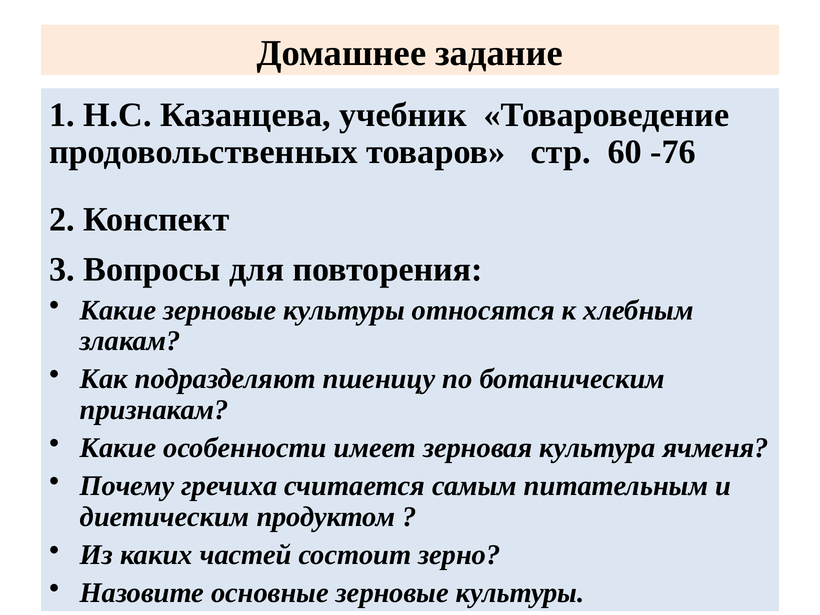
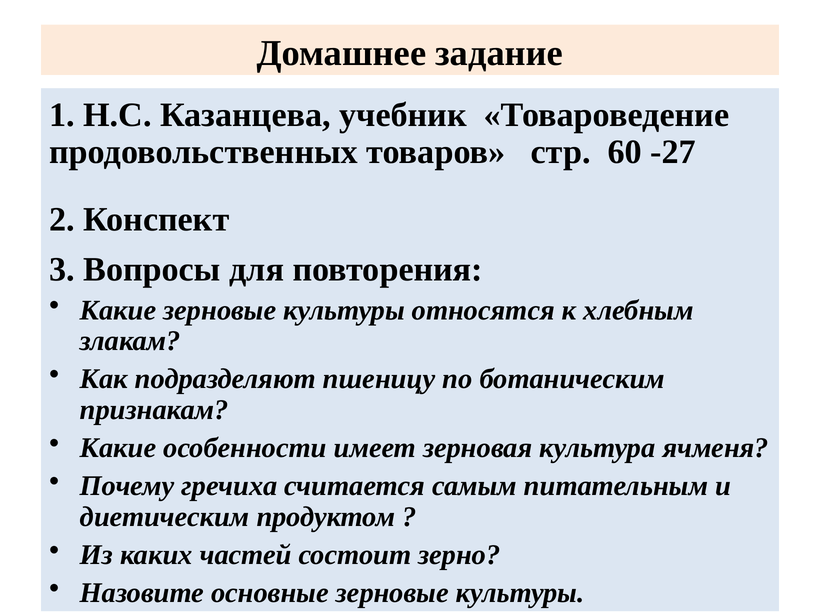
-76: -76 -> -27
